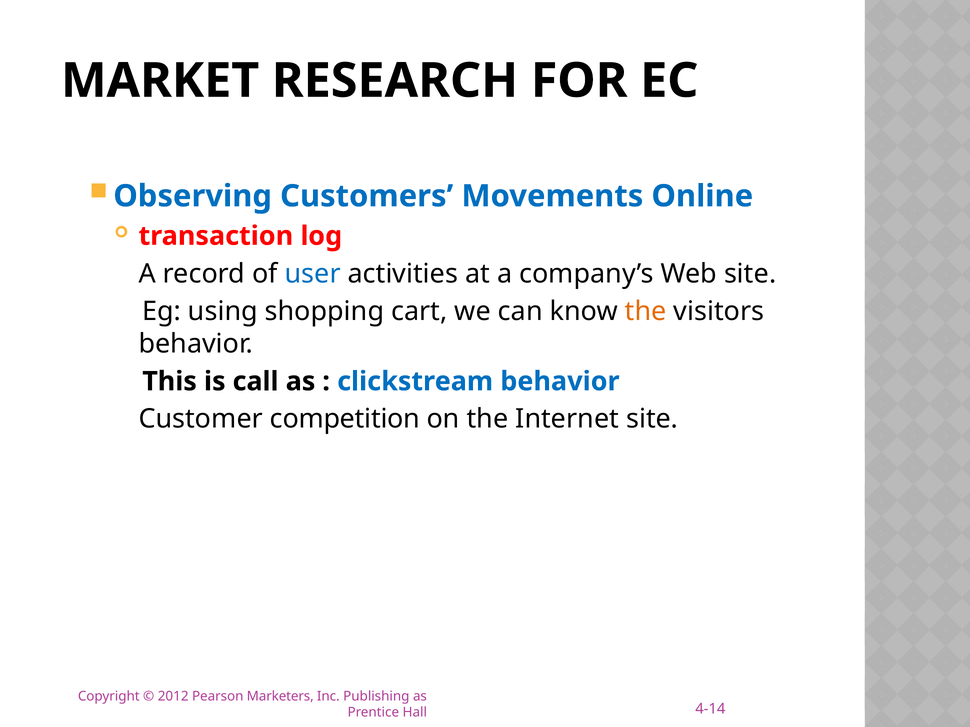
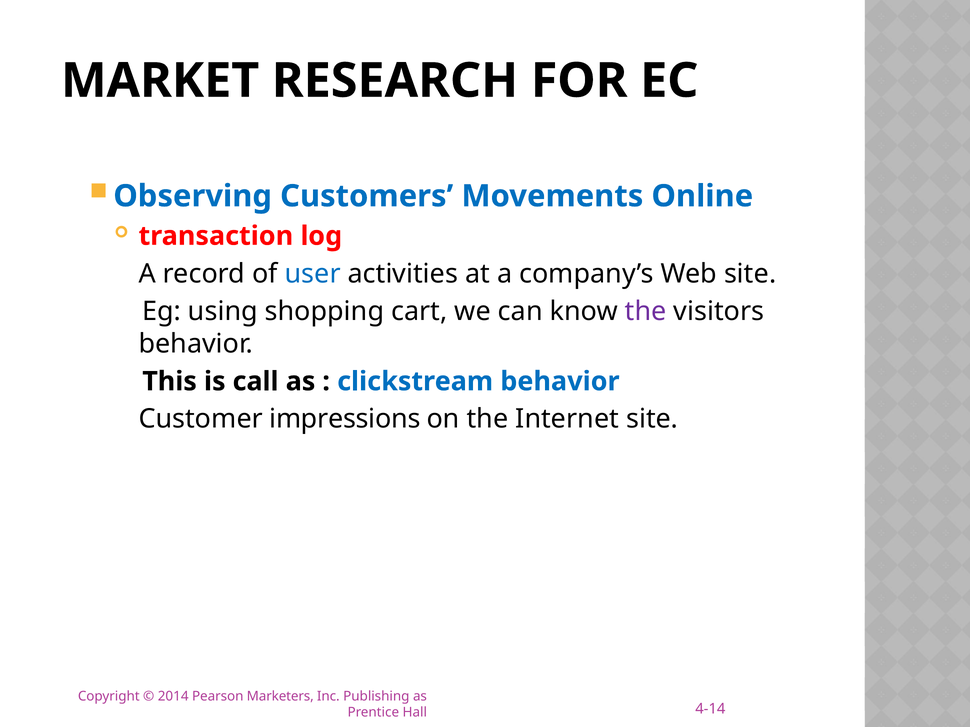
the at (646, 312) colour: orange -> purple
competition: competition -> impressions
2012: 2012 -> 2014
